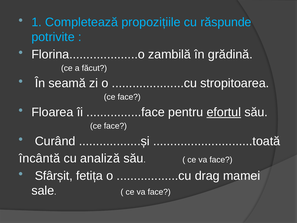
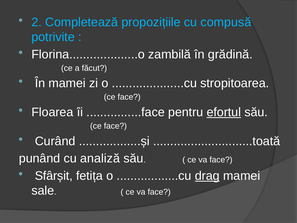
1: 1 -> 2
răspunde: răspunde -> compusă
În seamă: seamă -> mamei
încântă: încântă -> punând
drag underline: none -> present
